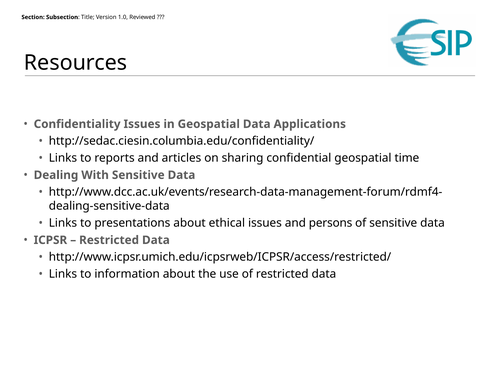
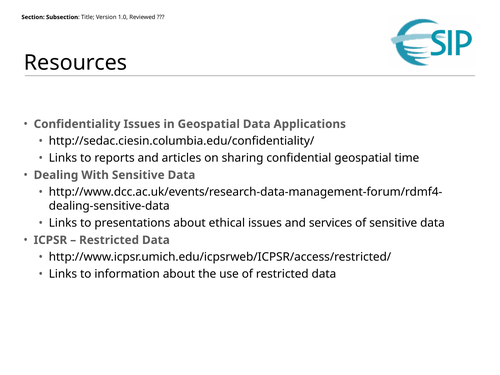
persons: persons -> services
